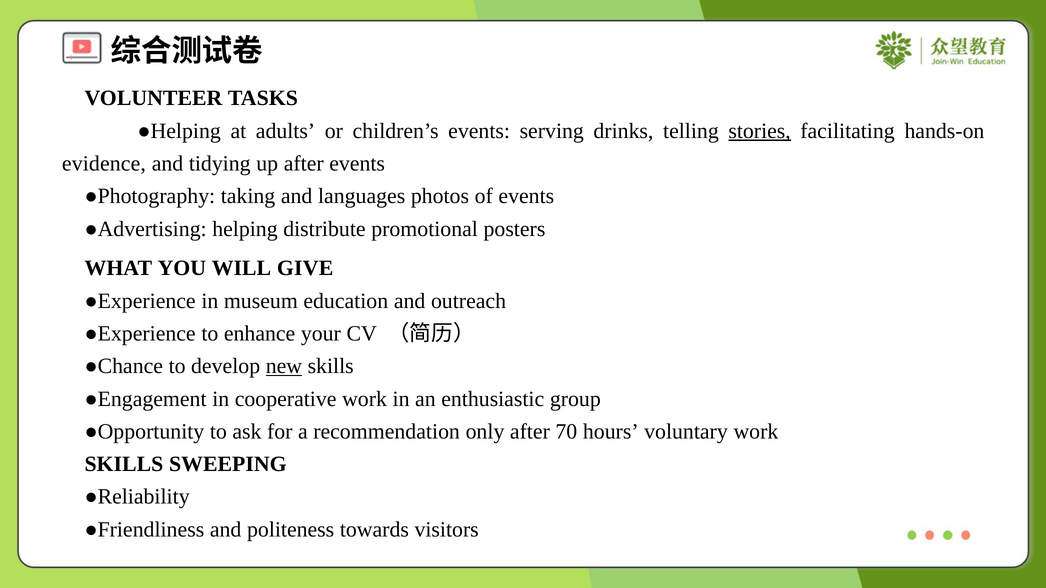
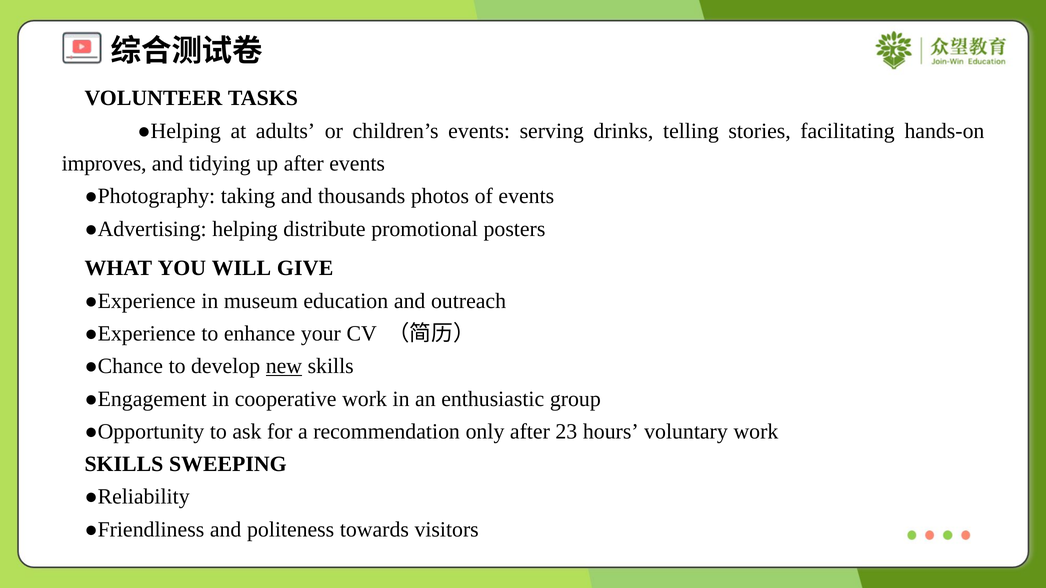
stories underline: present -> none
evidence: evidence -> improves
languages: languages -> thousands
70: 70 -> 23
